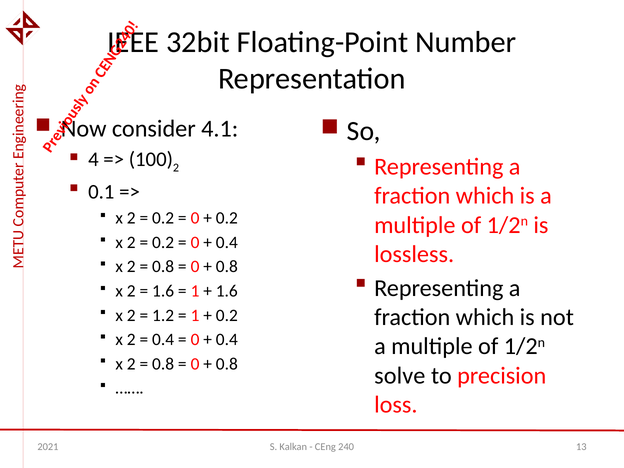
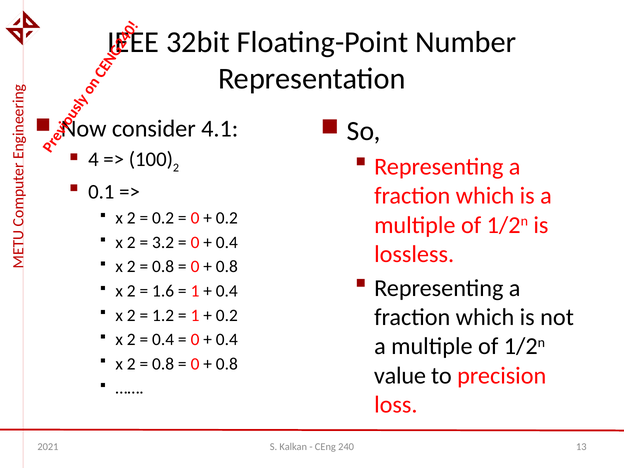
0.2 at (163, 242): 0.2 -> 3.2
1.6 at (227, 291): 1.6 -> 0.4
solve: solve -> value
